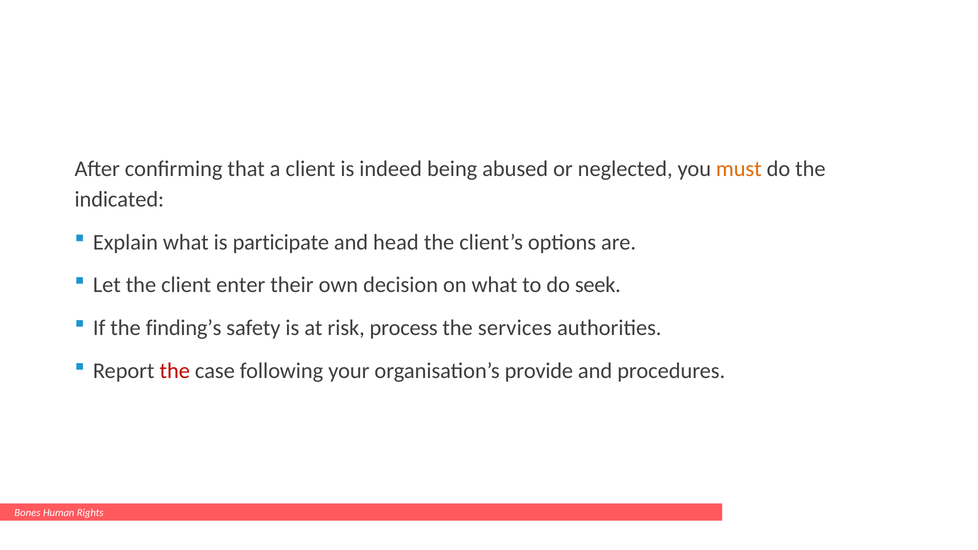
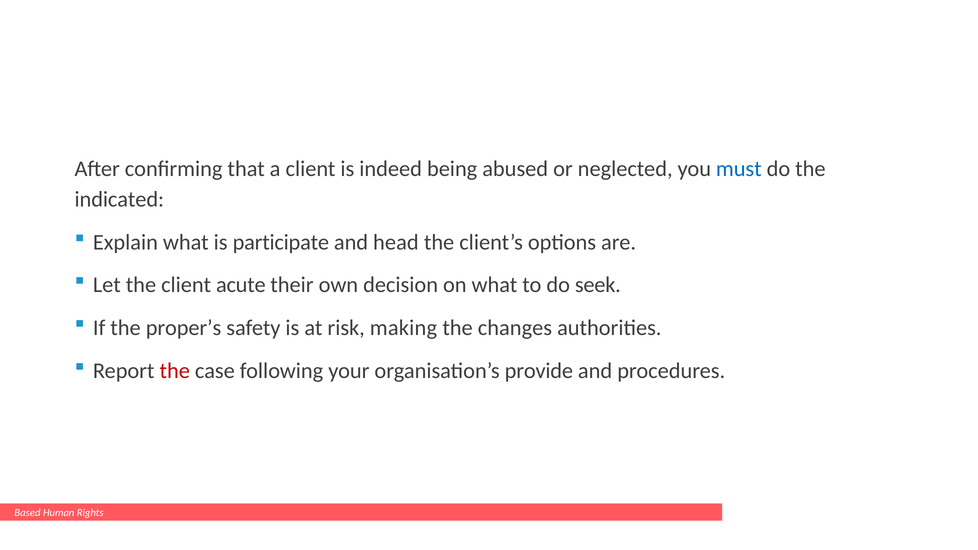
must colour: orange -> blue
enter: enter -> acute
finding’s: finding’s -> proper’s
process: process -> making
services: services -> changes
Bones: Bones -> Based
